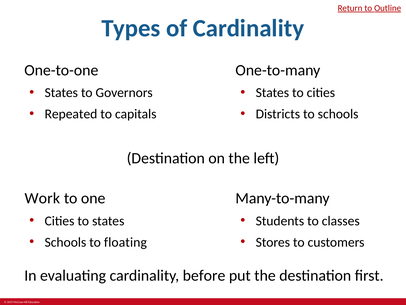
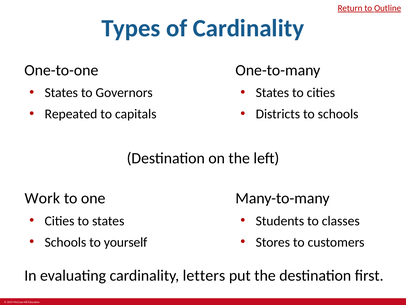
floating: floating -> yourself
before: before -> letters
